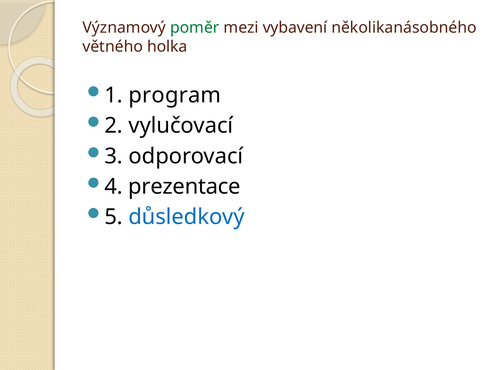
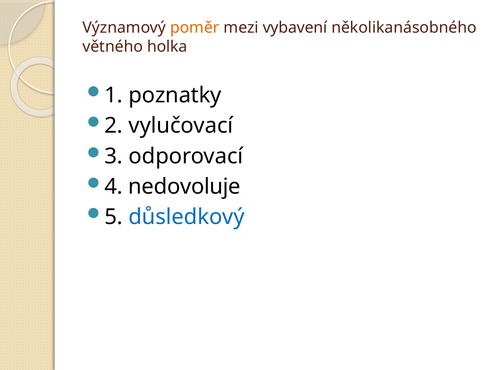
poměr colour: green -> orange
program: program -> poznatky
prezentace: prezentace -> nedovoluje
